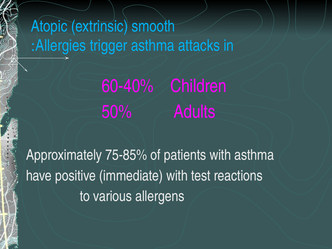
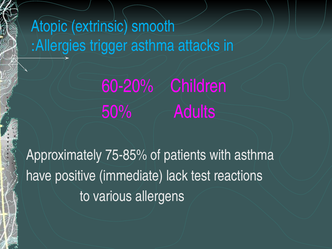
60-40%: 60-40% -> 60-20%
immediate with: with -> lack
